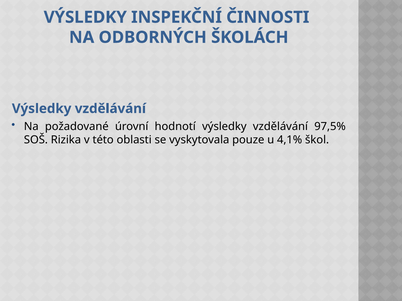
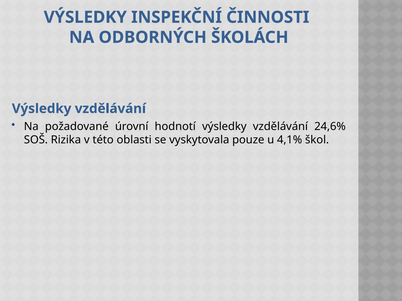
97,5%: 97,5% -> 24,6%
